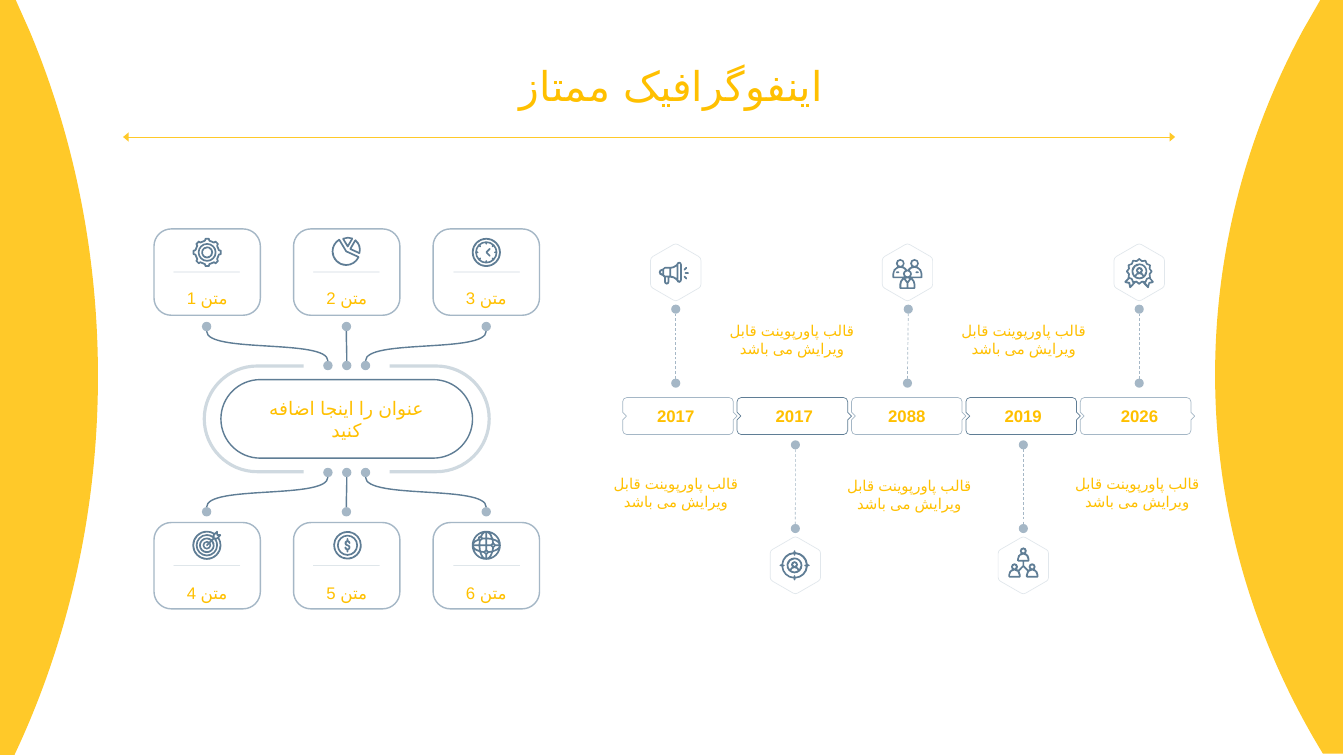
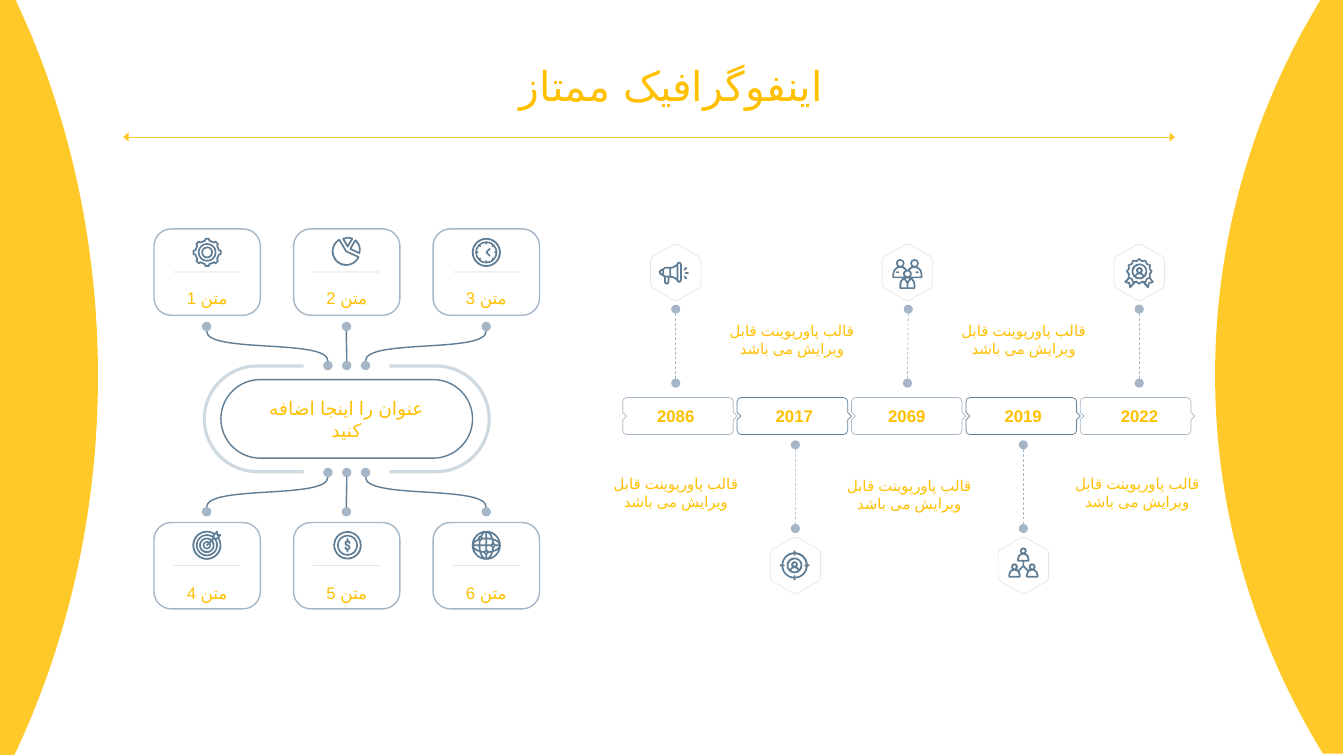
2017 at (676, 418): 2017 -> 2086
2088: 2088 -> 2069
2026: 2026 -> 2022
